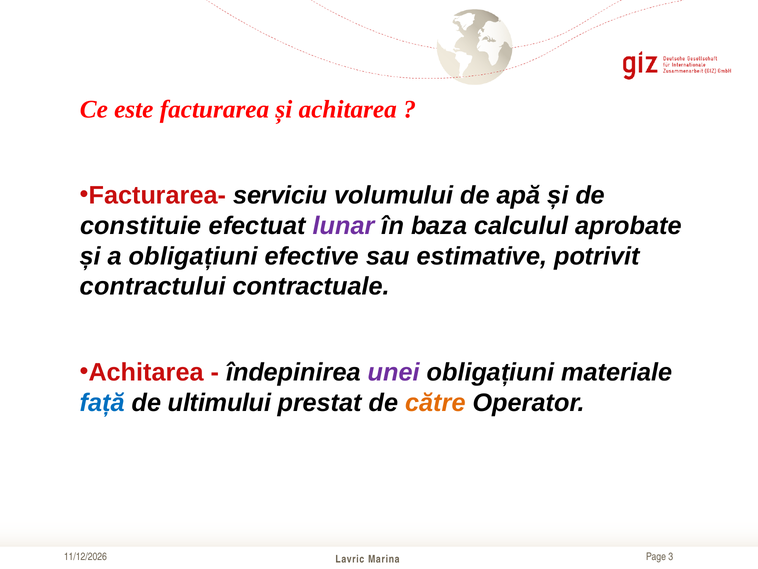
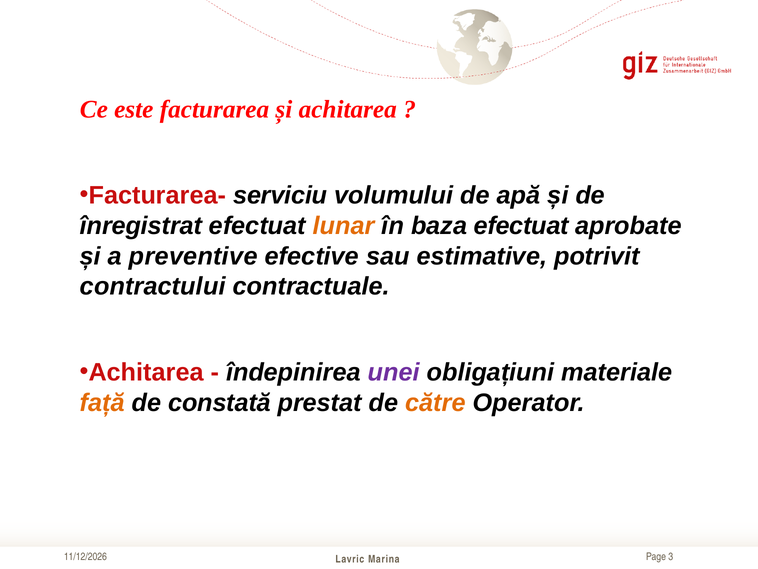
constituie: constituie -> înregistrat
lunar colour: purple -> orange
baza calculul: calculul -> efectuat
a obligațiuni: obligațiuni -> preventive
față colour: blue -> orange
ultimului: ultimului -> constată
